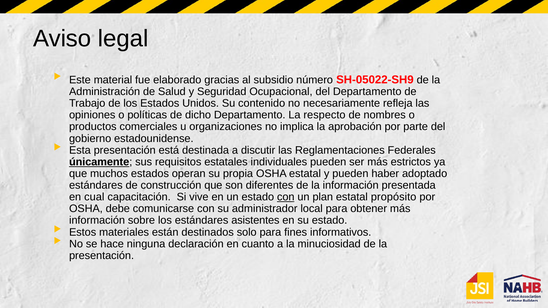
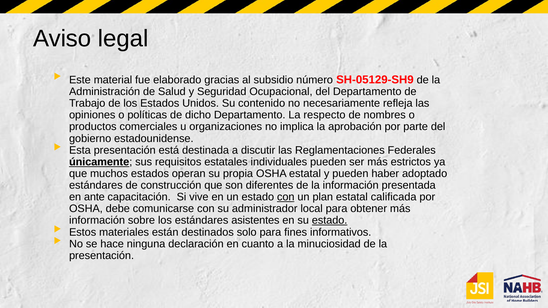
SH-05022-SH9: SH-05022-SH9 -> SH-05129-SH9
cual: cual -> ante
propósito: propósito -> calificada
estado at (330, 221) underline: none -> present
